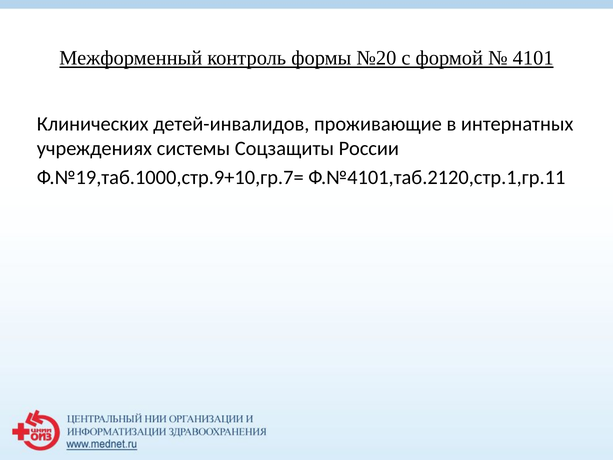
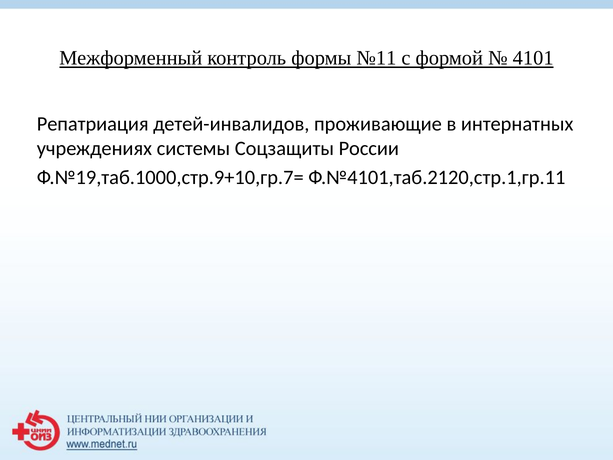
№20: №20 -> №11
Клинических: Клинических -> Репатриация
